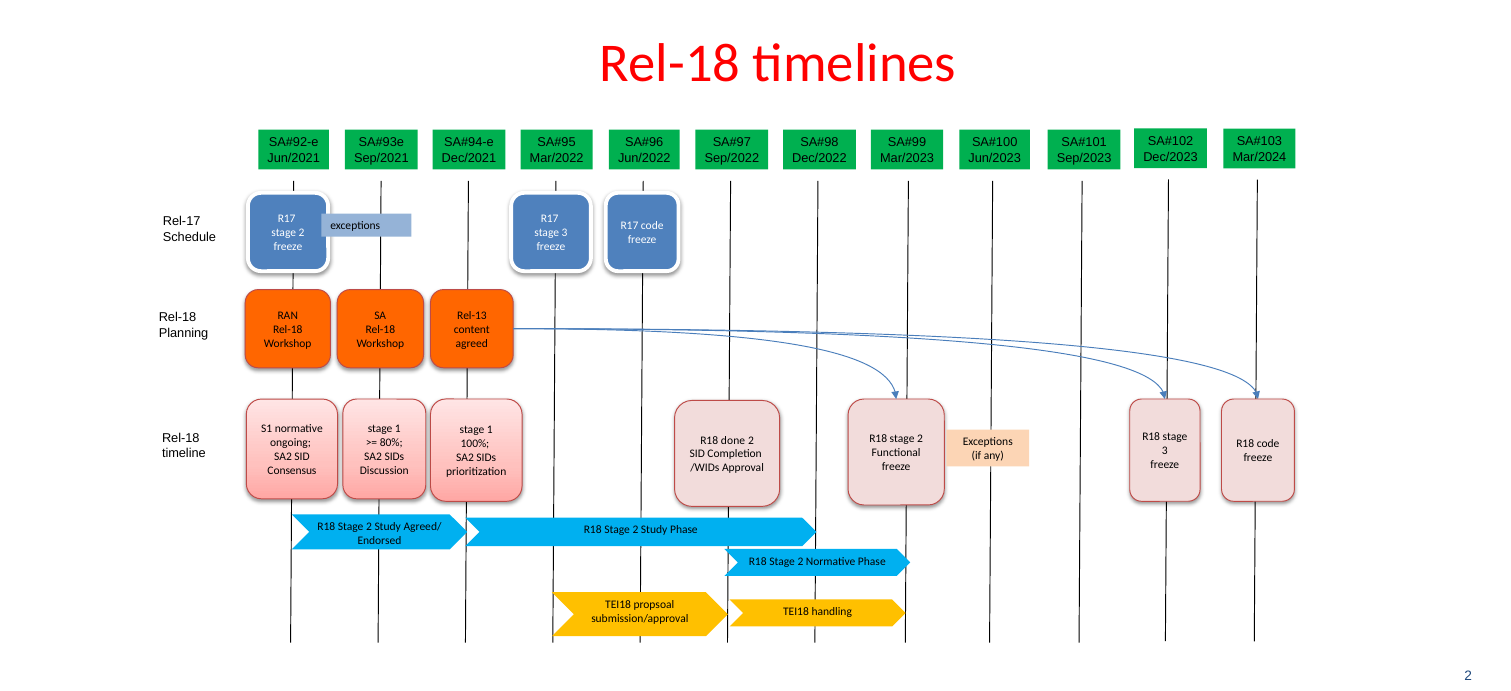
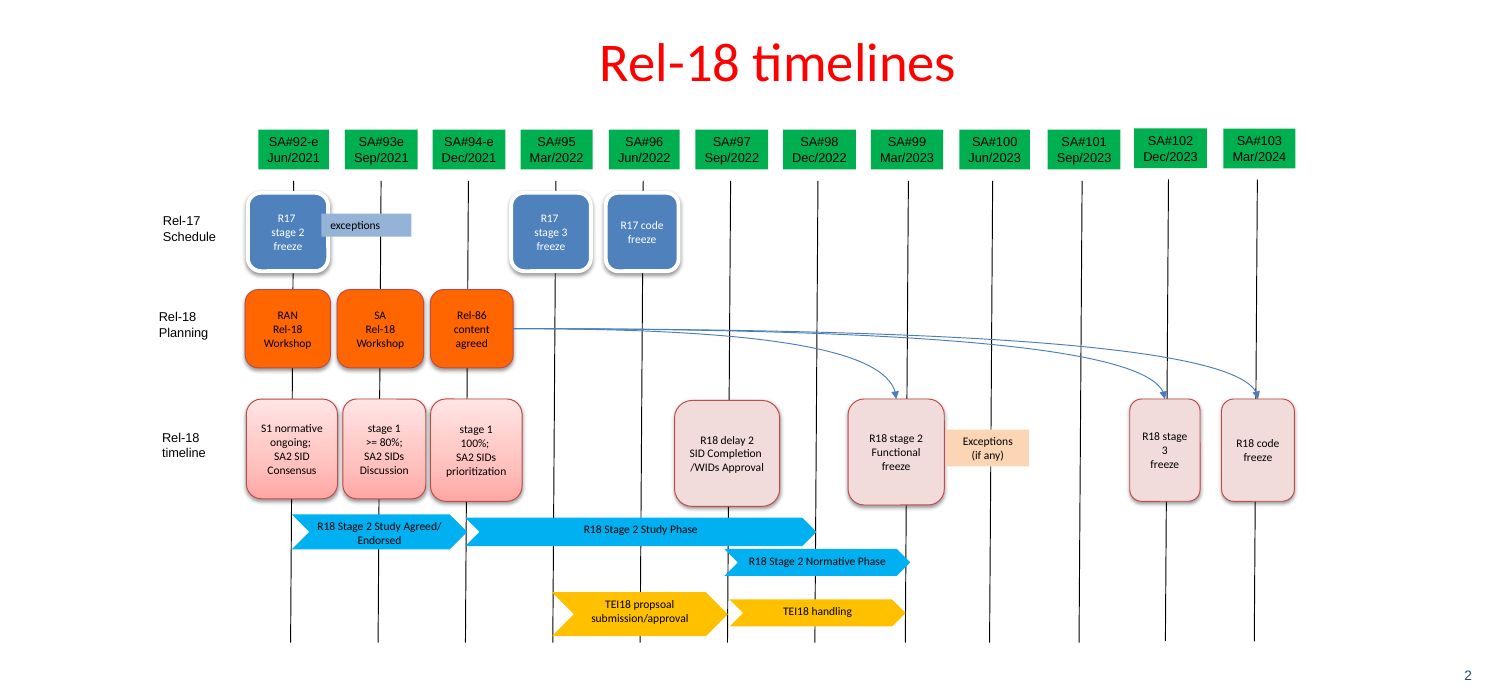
Rel-13: Rel-13 -> Rel-86
done: done -> delay
